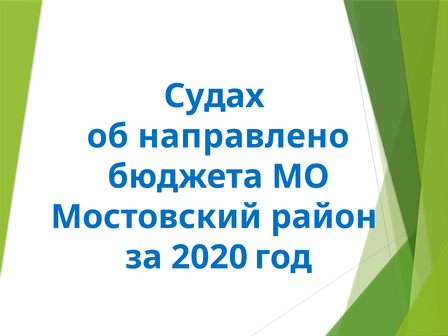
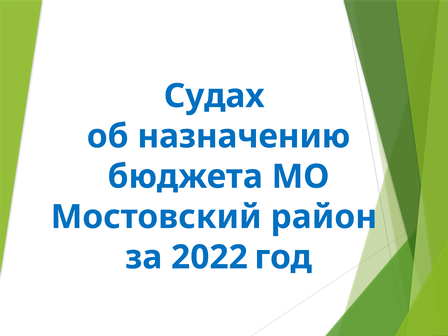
направлено: направлено -> назначению
2020: 2020 -> 2022
